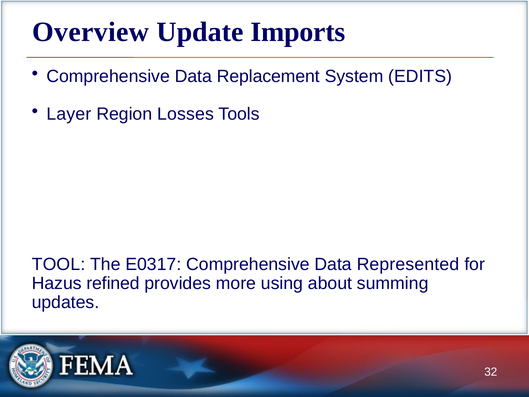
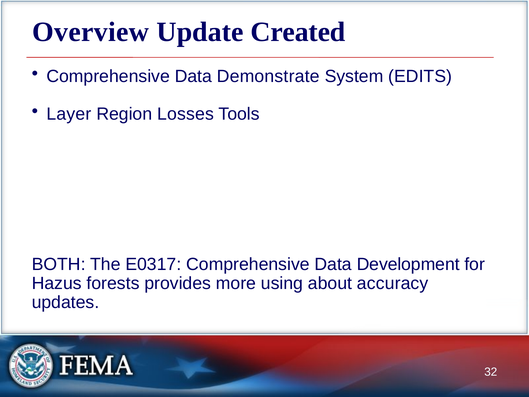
Imports: Imports -> Created
Replacement: Replacement -> Demonstrate
TOOL: TOOL -> BOTH
Represented: Represented -> Development
refined: refined -> forests
summing: summing -> accuracy
